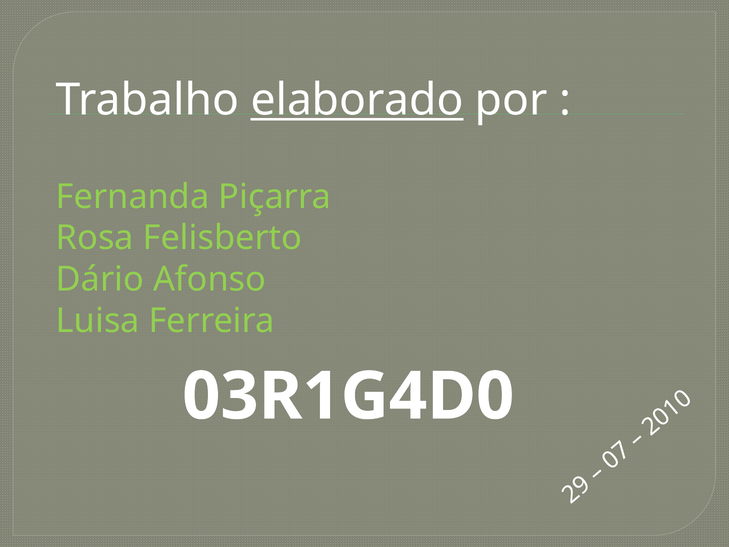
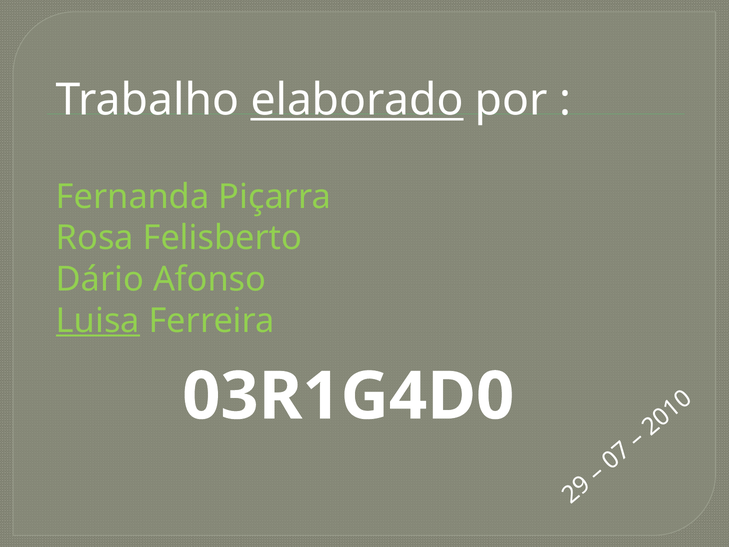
Luisa underline: none -> present
